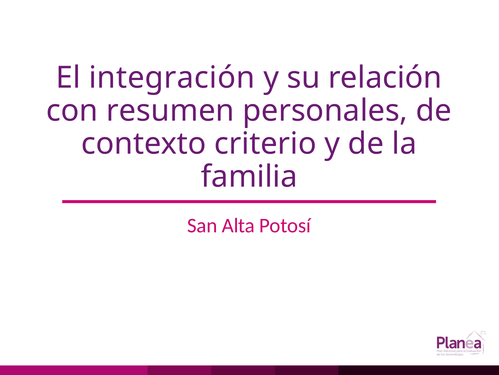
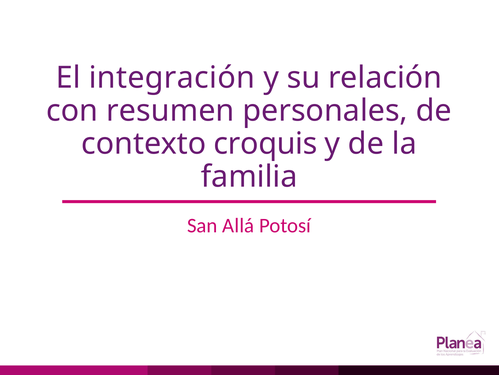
criterio: criterio -> croquis
Alta: Alta -> Allá
